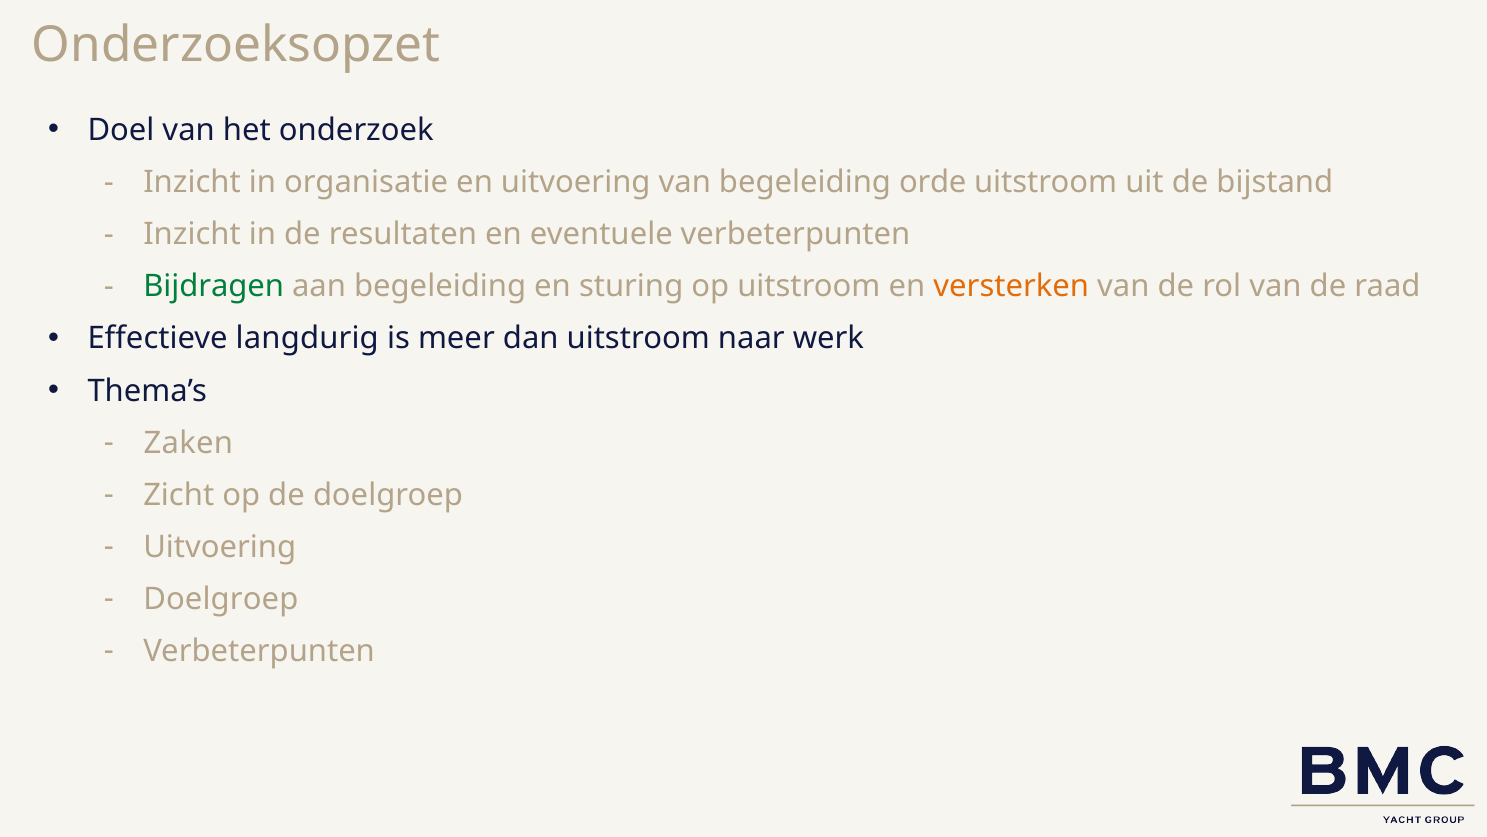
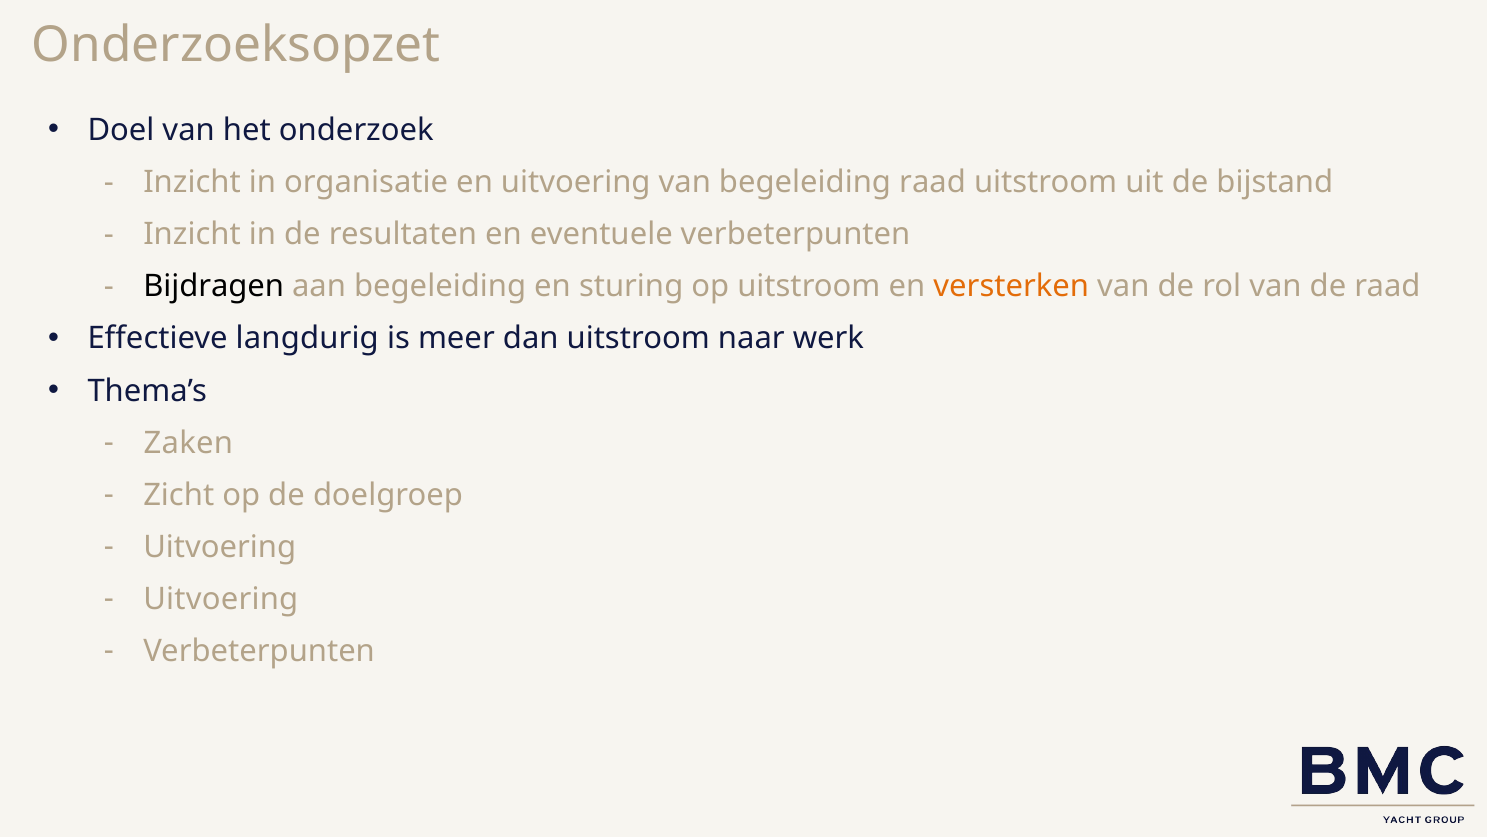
begeleiding orde: orde -> raad
Bijdragen colour: green -> black
Doelgroep at (221, 599): Doelgroep -> Uitvoering
